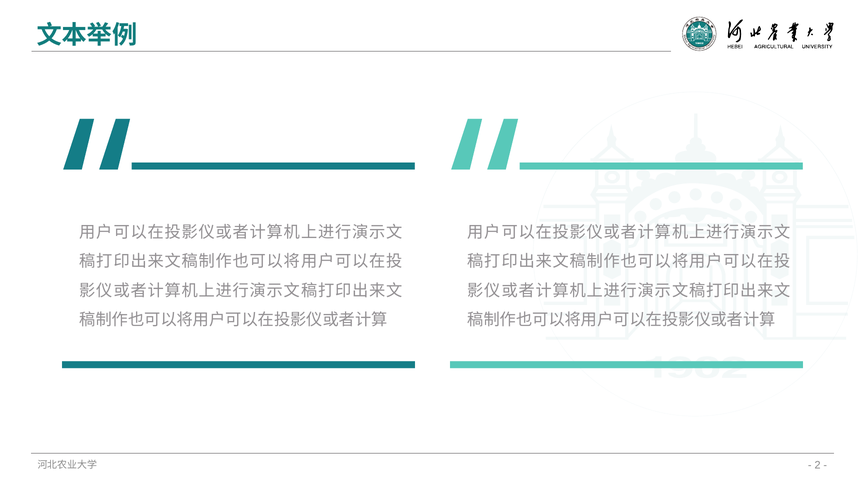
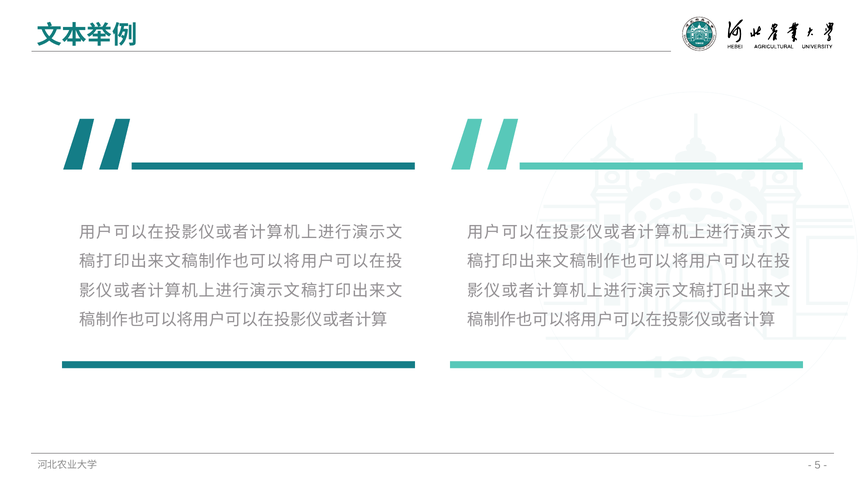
2: 2 -> 5
